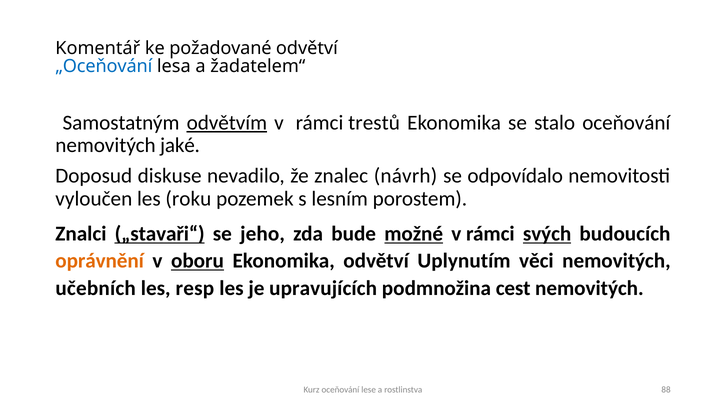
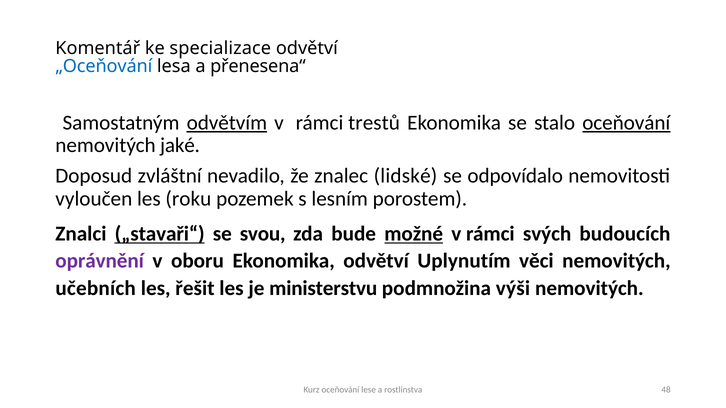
požadované: požadované -> specializace
žadatelem“: žadatelem“ -> přenesena“
oceňování at (626, 123) underline: none -> present
diskuse: diskuse -> zvláštní
návrh: návrh -> lidské
jeho: jeho -> svou
svých underline: present -> none
oprávnění colour: orange -> purple
oboru underline: present -> none
resp: resp -> řešit
upravujících: upravujících -> ministerstvu
cest: cest -> výši
88: 88 -> 48
